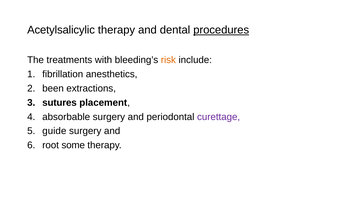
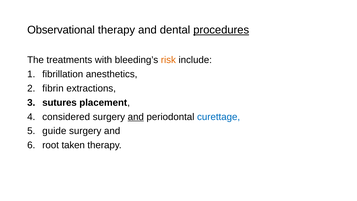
Acetylsalicylic: Acetylsalicylic -> Observational
been: been -> fibrin
absorbable: absorbable -> considered
and at (136, 117) underline: none -> present
curettage colour: purple -> blue
some: some -> taken
